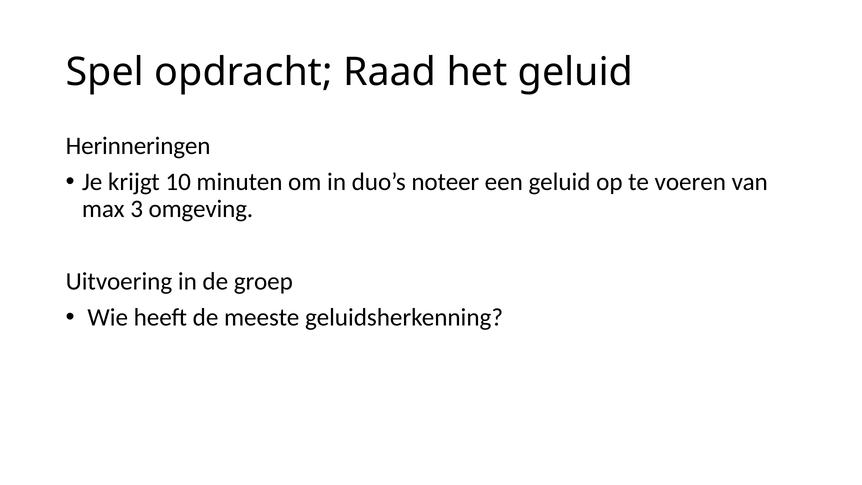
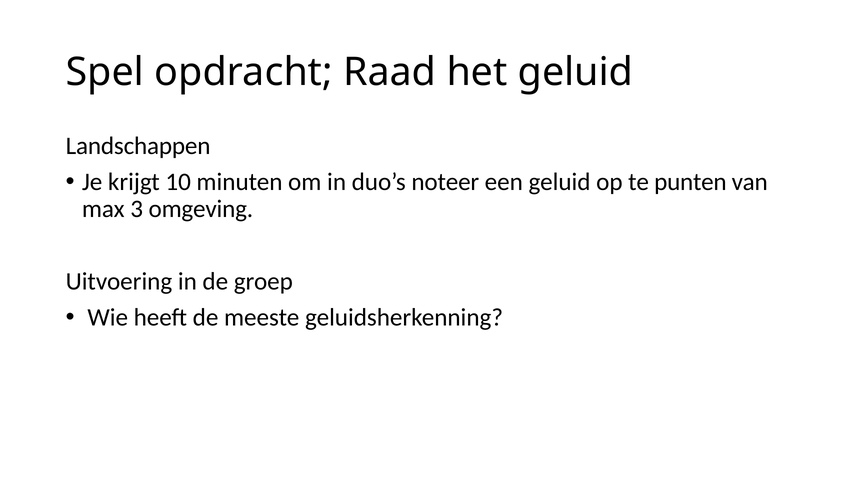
Herinneringen: Herinneringen -> Landschappen
voeren: voeren -> punten
